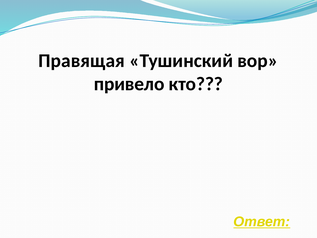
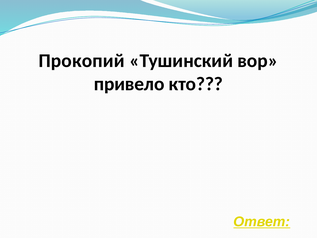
Правящая: Правящая -> Прокопий
